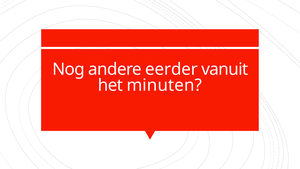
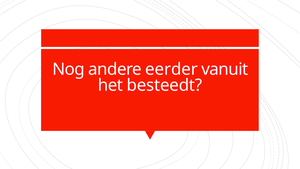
minuten: minuten -> besteedt
